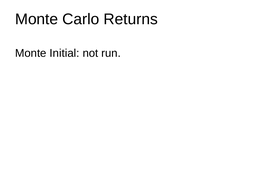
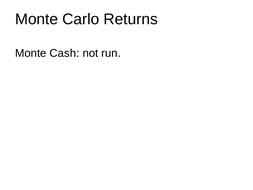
Initial: Initial -> Cash
